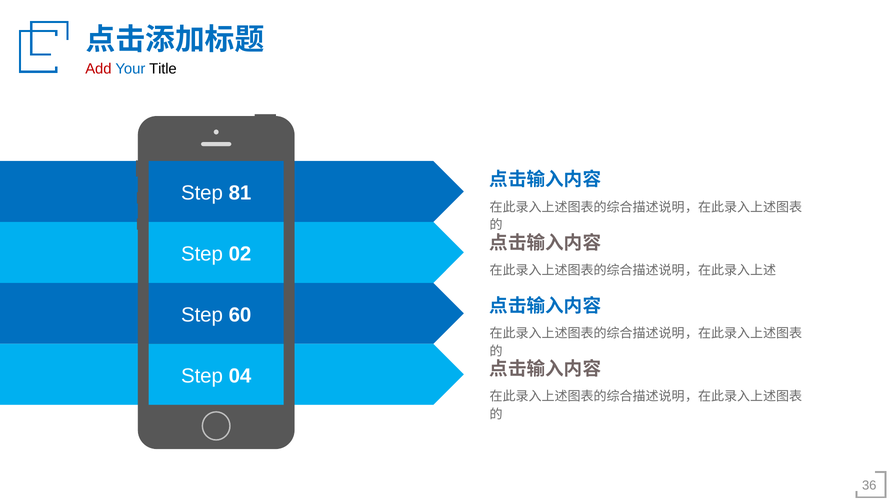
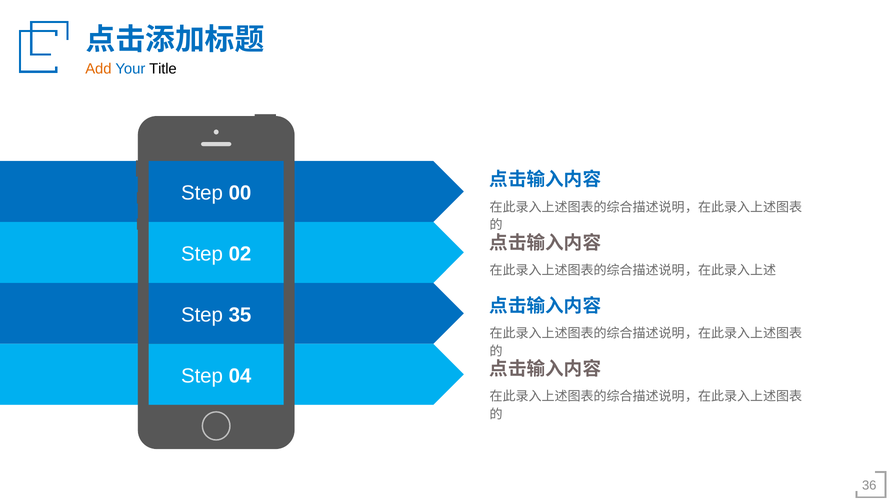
Add colour: red -> orange
81: 81 -> 00
60: 60 -> 35
